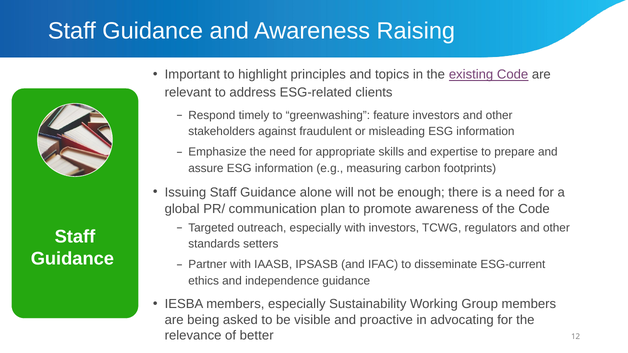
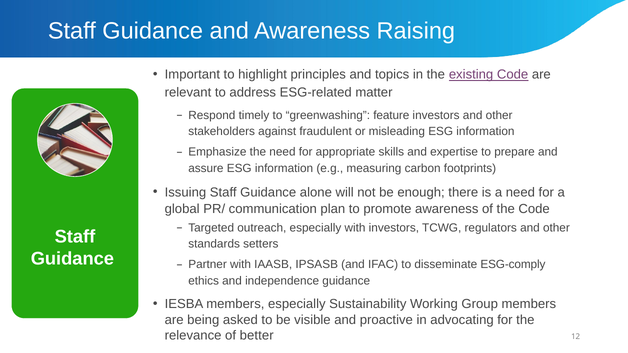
clients: clients -> matter
ESG-current: ESG-current -> ESG-comply
